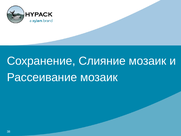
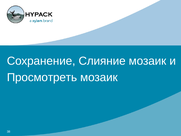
Рассеивание: Рассеивание -> Просмотреть
